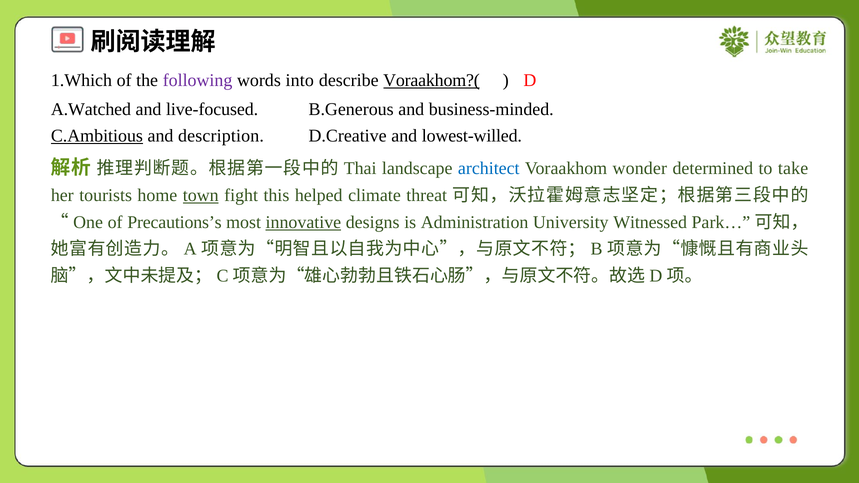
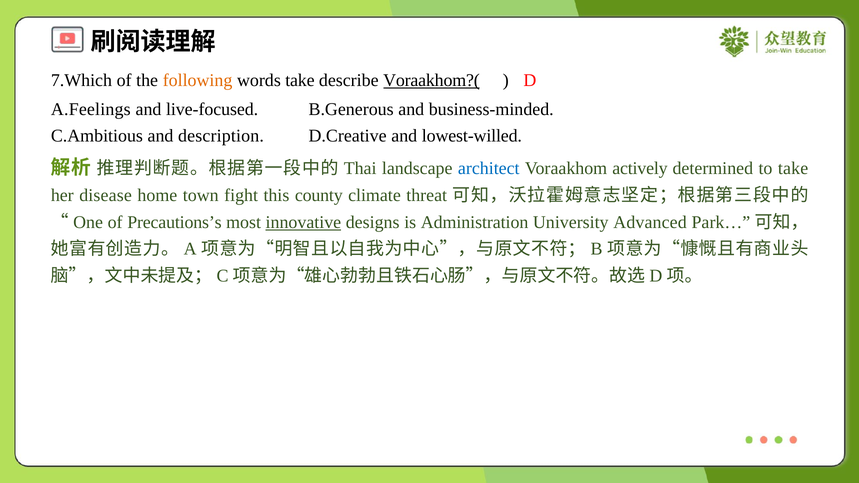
1.Which: 1.Which -> 7.Which
following colour: purple -> orange
words into: into -> take
A.Watched: A.Watched -> A.Feelings
C.Ambitious underline: present -> none
wonder: wonder -> actively
tourists: tourists -> disease
town underline: present -> none
helped: helped -> county
Witnessed: Witnessed -> Advanced
